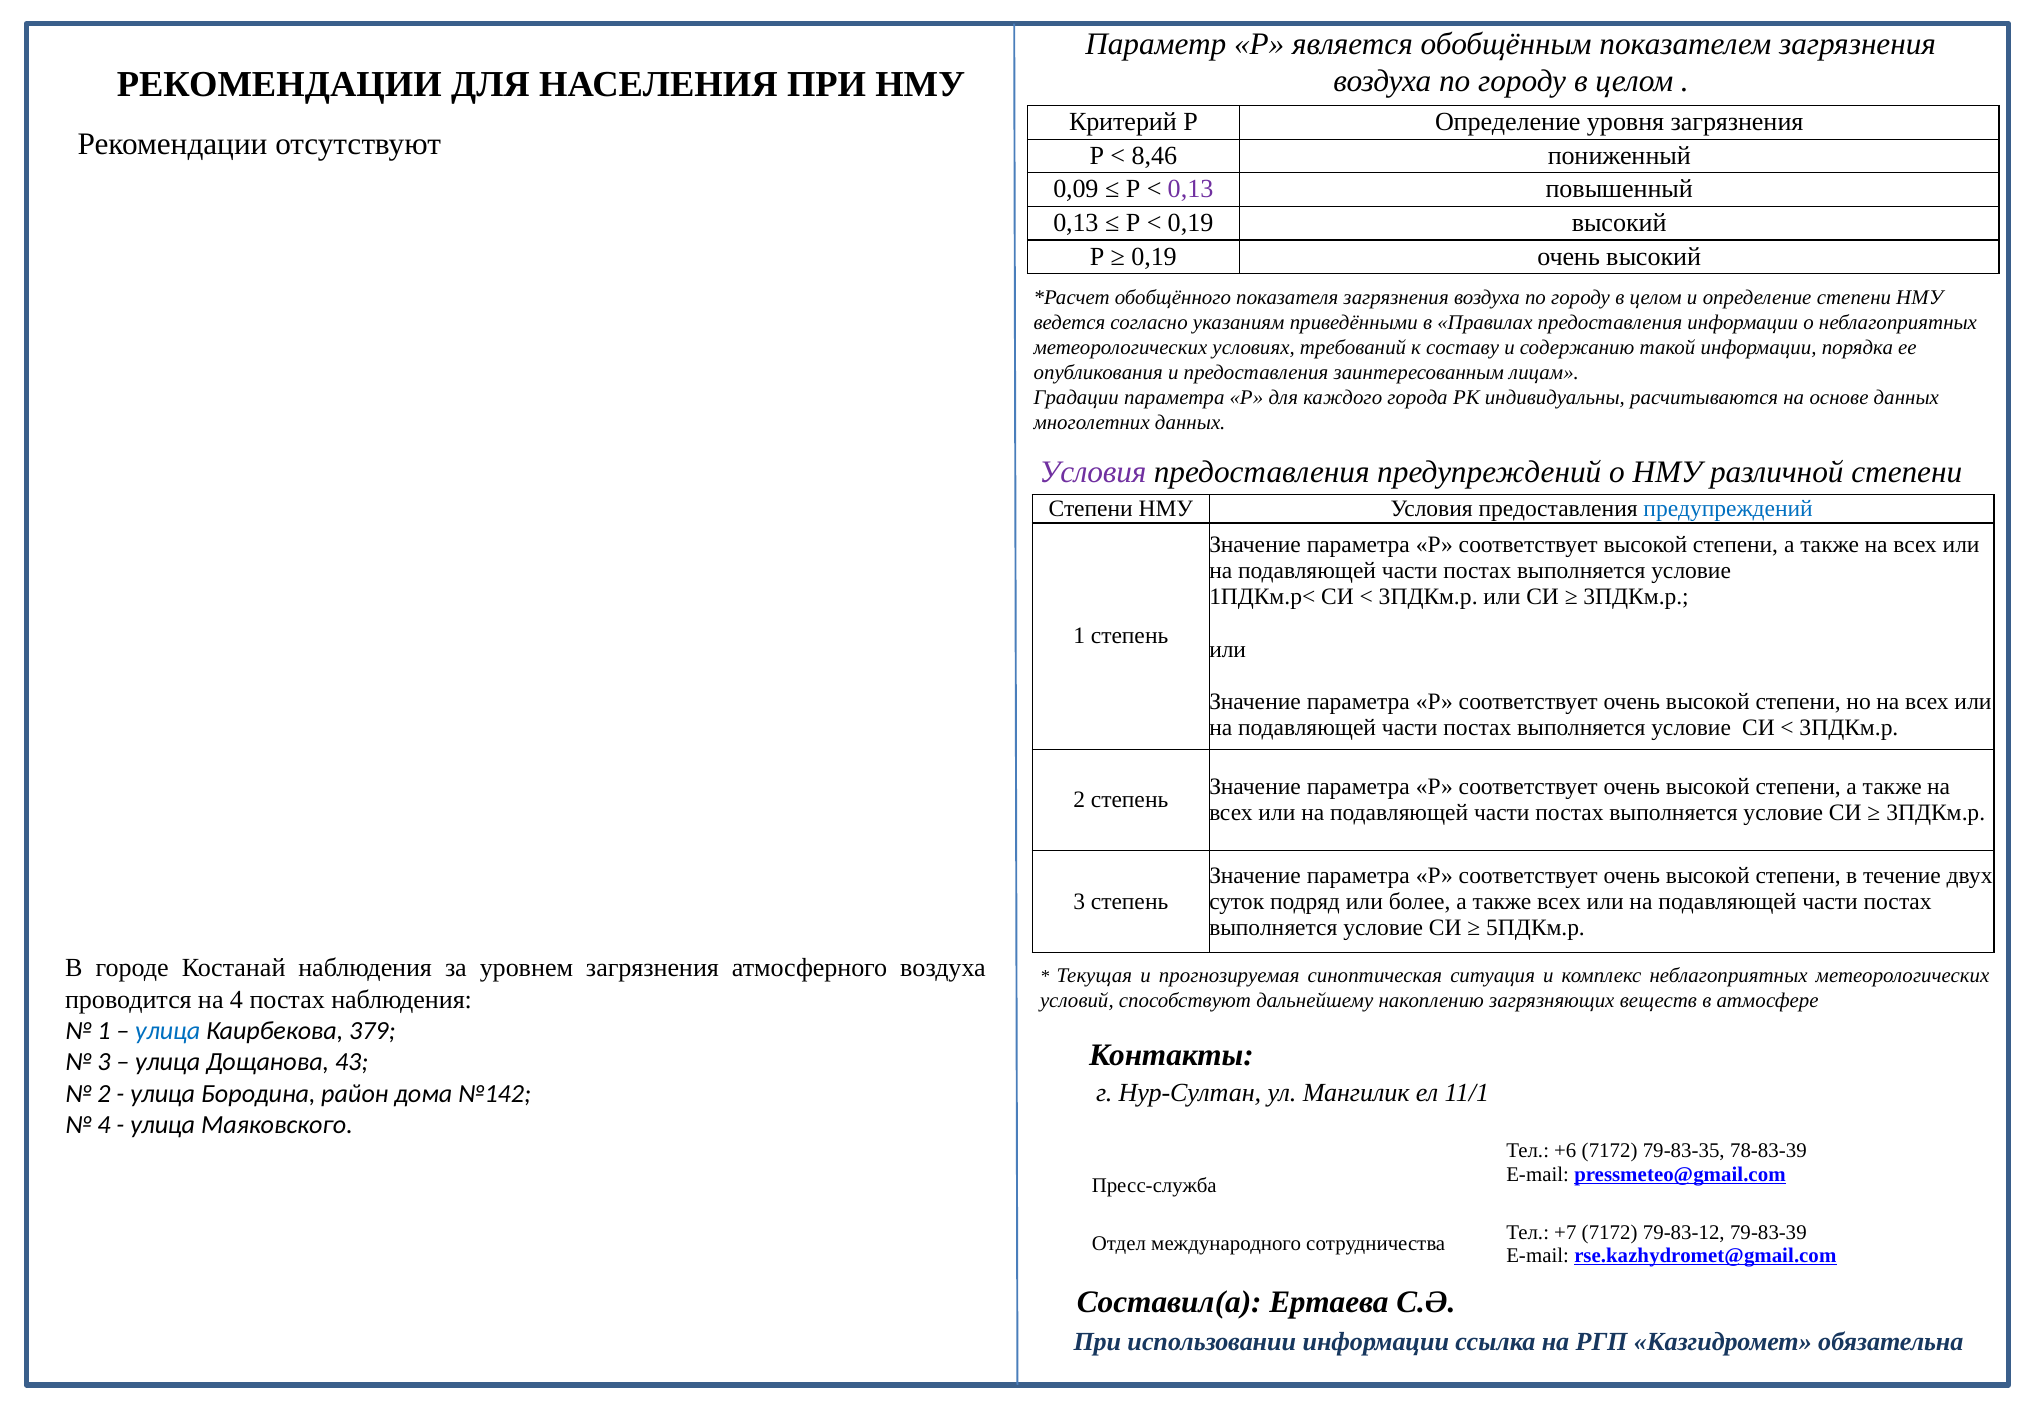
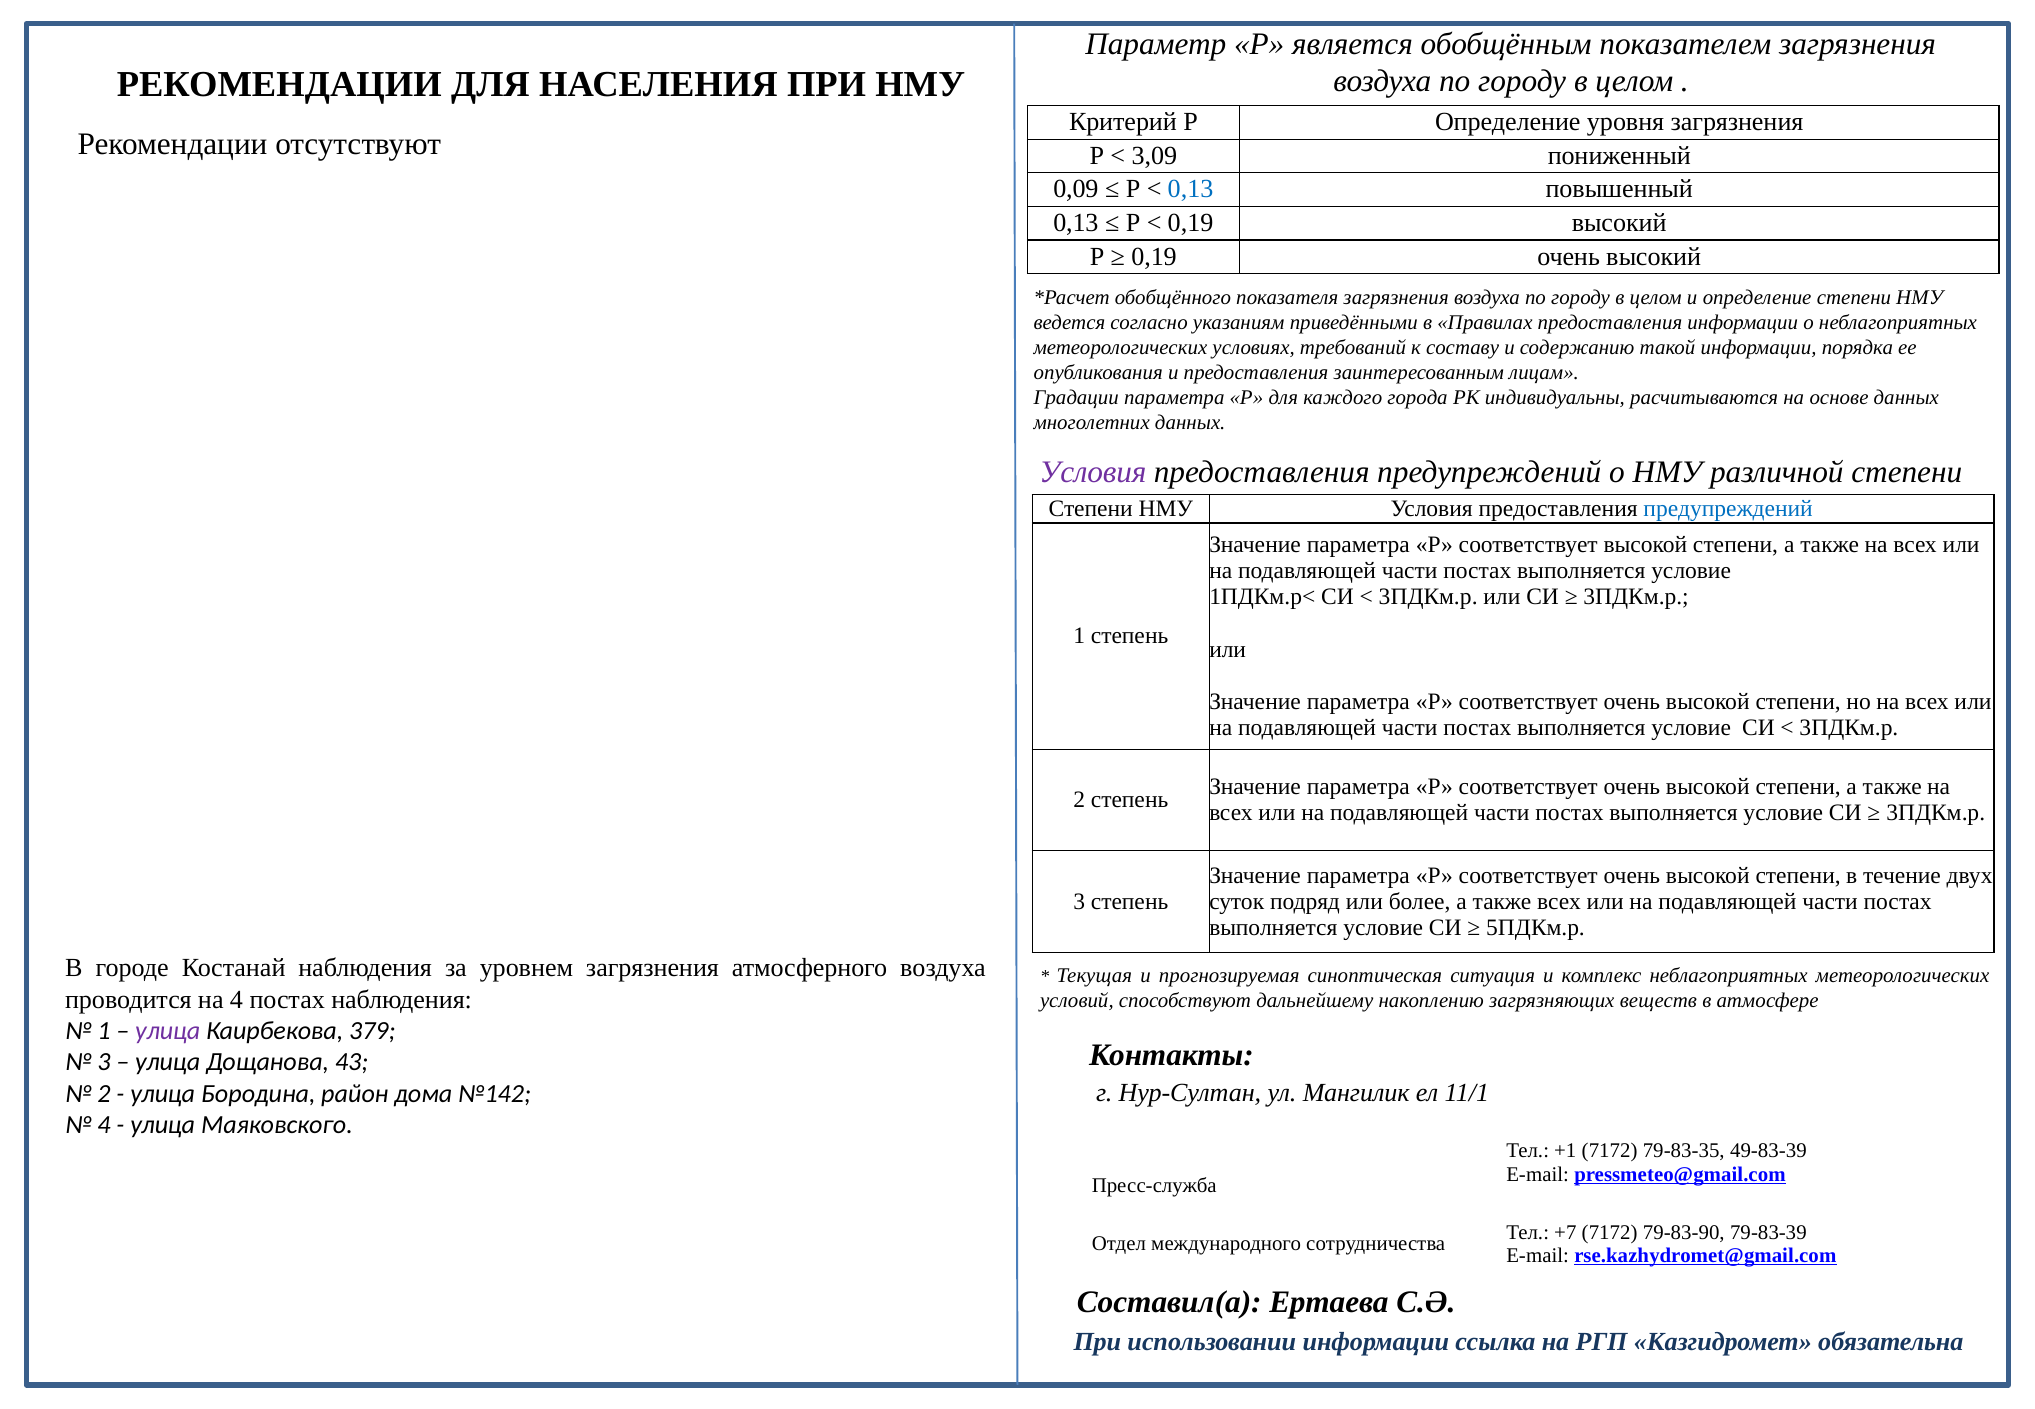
8,46: 8,46 -> 3,09
0,13 at (1191, 189) colour: purple -> blue
улица at (168, 1031) colour: blue -> purple
+6: +6 -> +1
78-83-39: 78-83-39 -> 49-83-39
79-83-12: 79-83-12 -> 79-83-90
